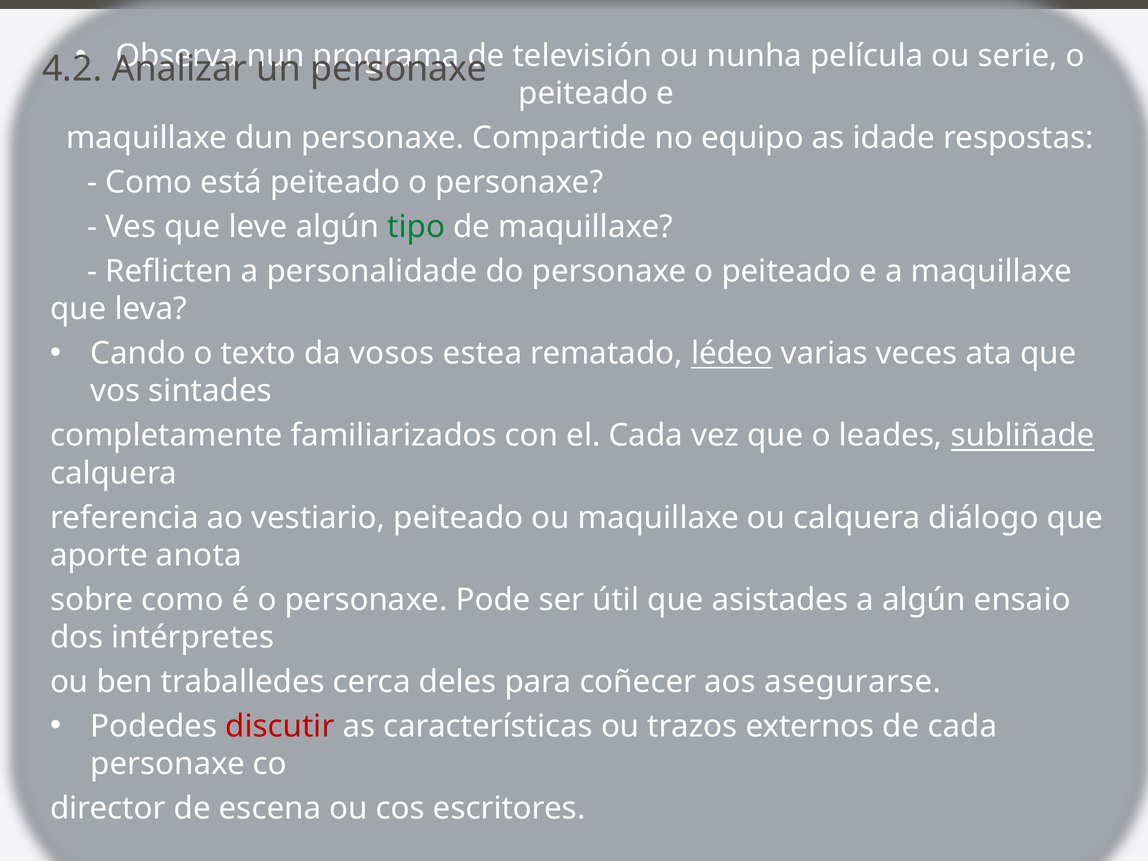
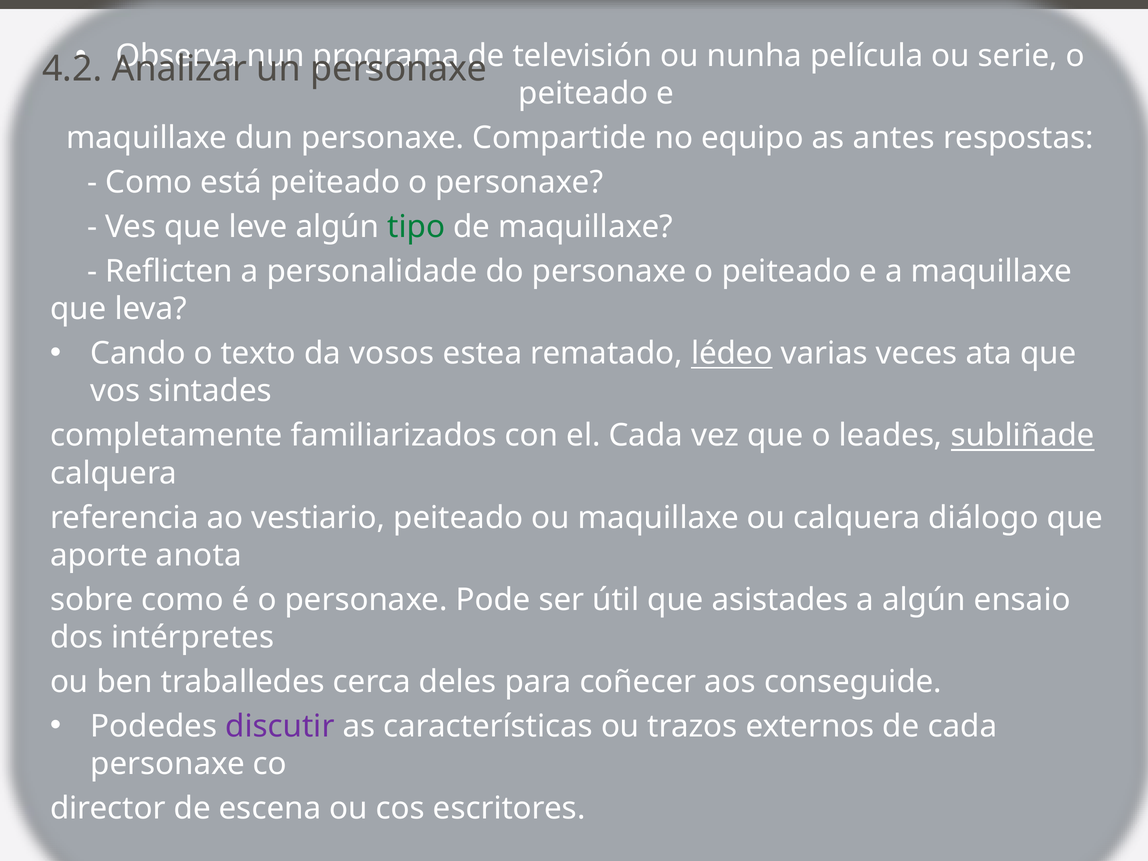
idade: idade -> antes
asegurarse: asegurarse -> conseguide
discutir colour: red -> purple
